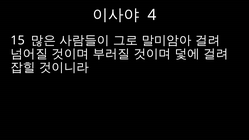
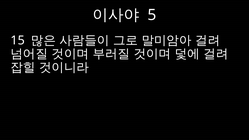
4: 4 -> 5
